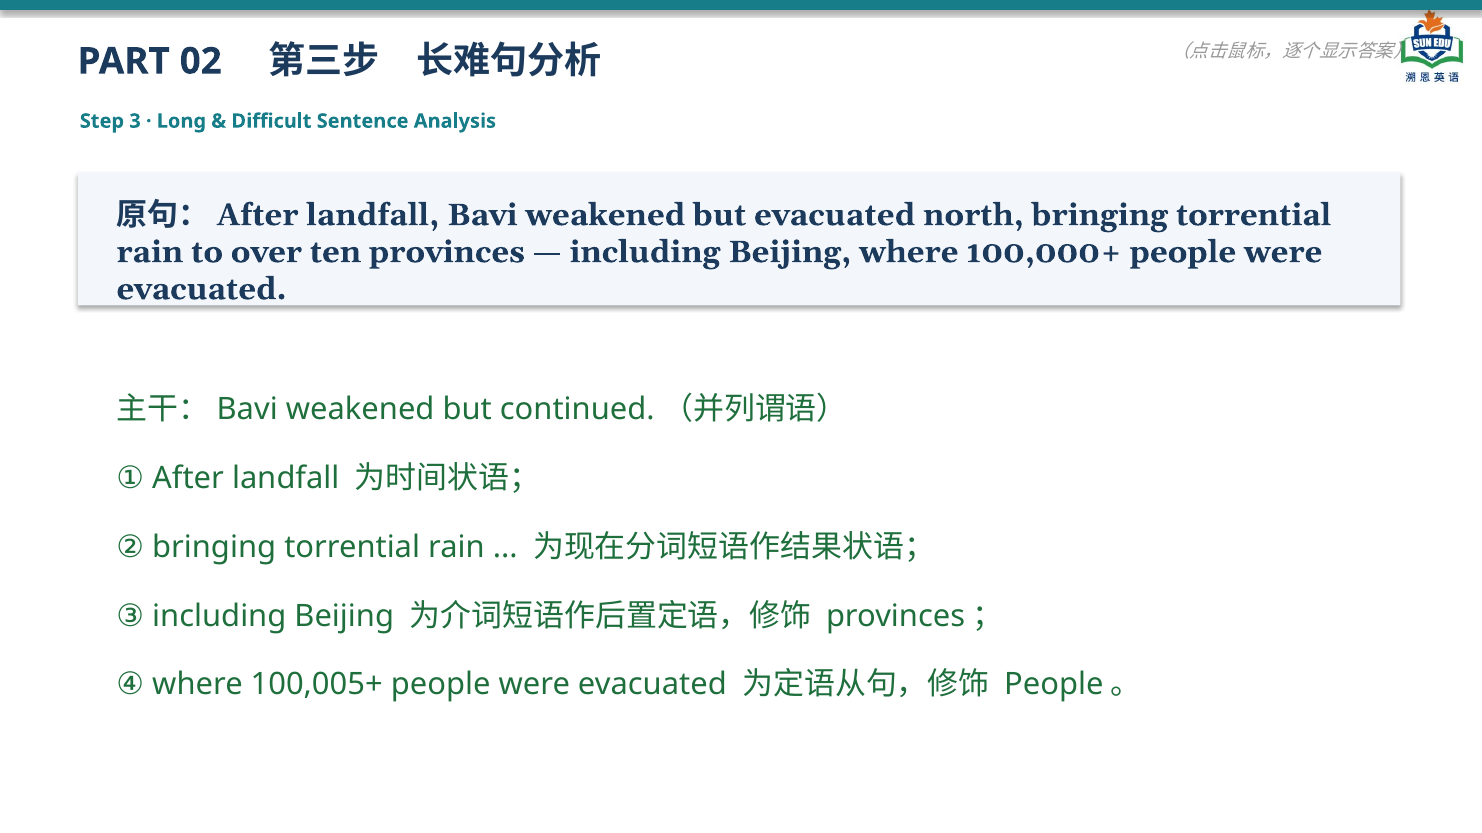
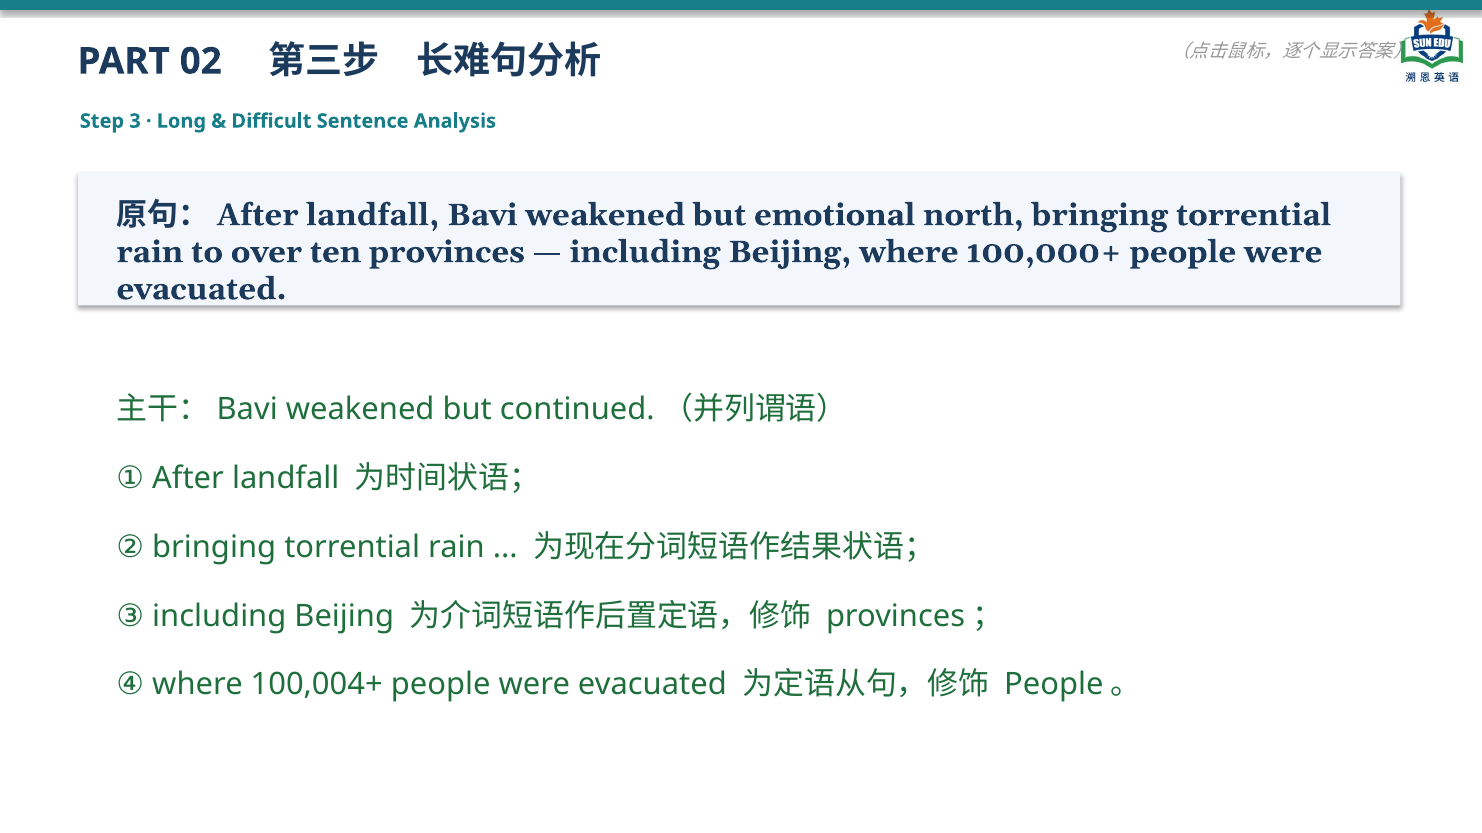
but evacuated: evacuated -> emotional
100,005+: 100,005+ -> 100,004+
